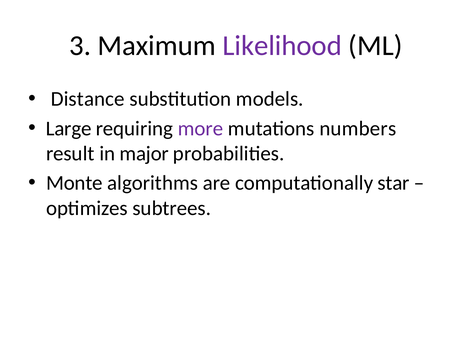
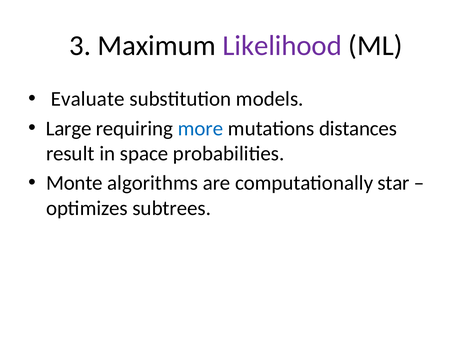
Distance: Distance -> Evaluate
more colour: purple -> blue
numbers: numbers -> distances
major: major -> space
